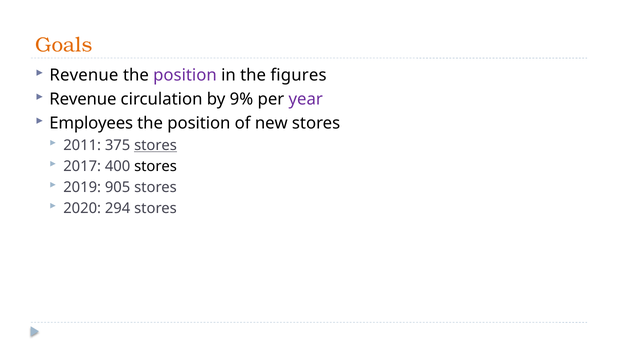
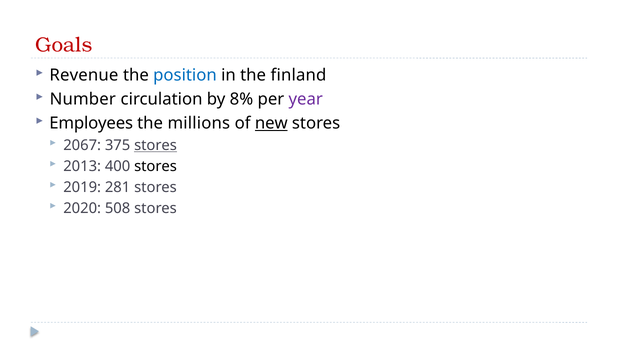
Goals colour: orange -> red
position at (185, 75) colour: purple -> blue
figures: figures -> finland
Revenue at (83, 99): Revenue -> Number
9%: 9% -> 8%
position at (199, 123): position -> millions
new underline: none -> present
2011: 2011 -> 2067
2017: 2017 -> 2013
905: 905 -> 281
294: 294 -> 508
